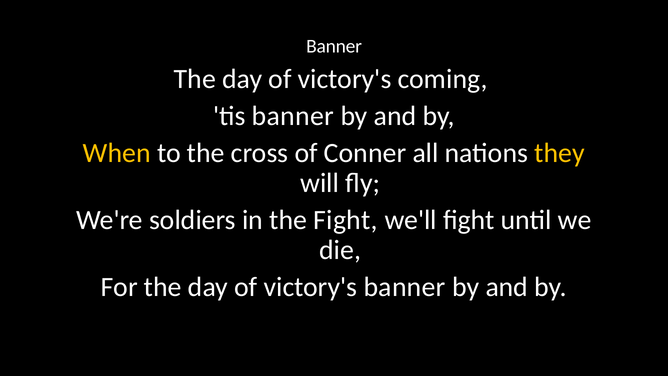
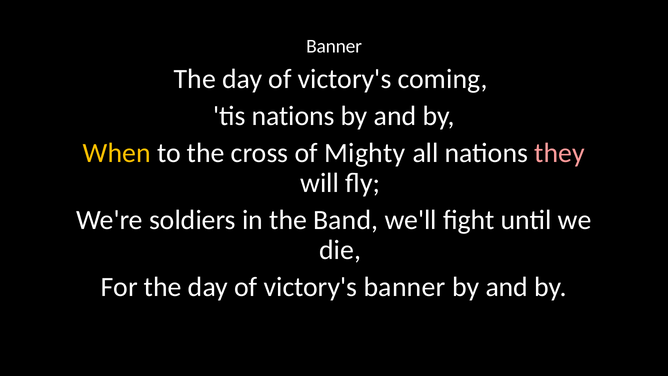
tis banner: banner -> nations
Conner: Conner -> Mighty
they colour: yellow -> pink
the Fight: Fight -> Band
